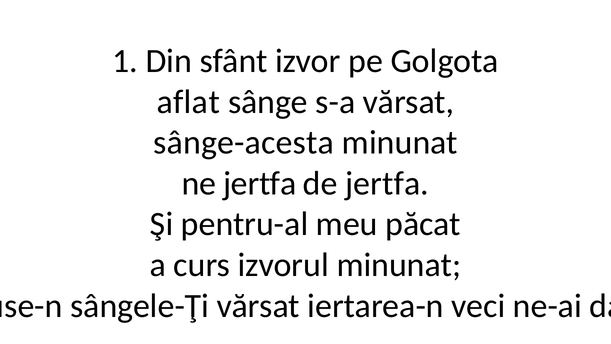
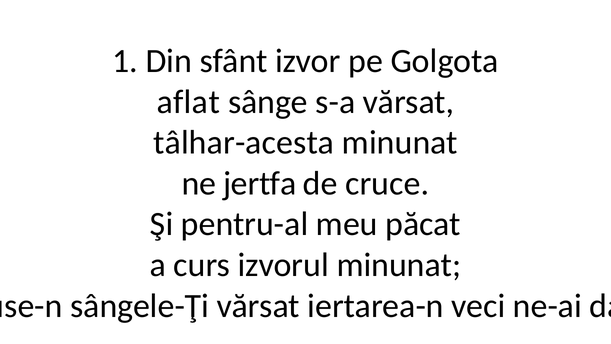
sânge-acesta: sânge-acesta -> tâlhar-acesta
de jertfa: jertfa -> cruce
